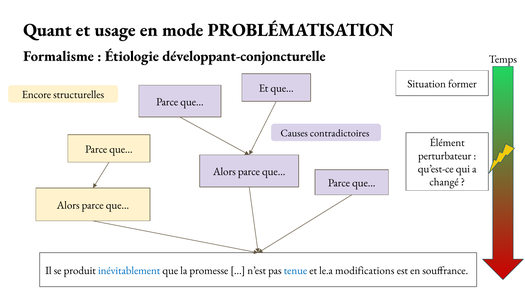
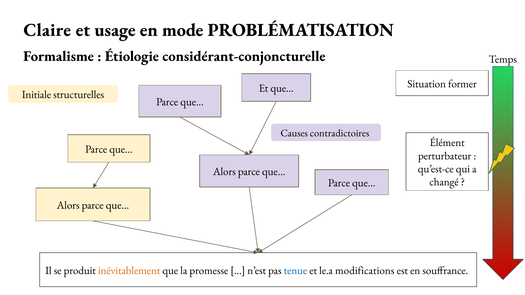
Quant: Quant -> Claire
développant-conjoncturelle: développant-conjoncturelle -> considérant-conjoncturelle
Encore: Encore -> Initiale
inévitablement colour: blue -> orange
